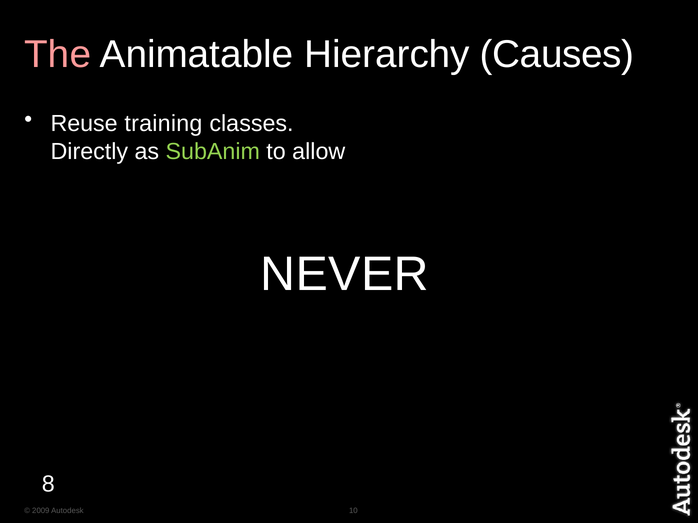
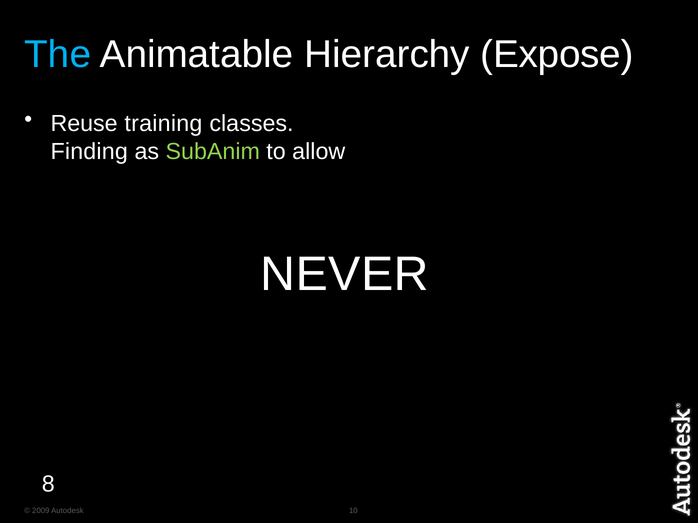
The colour: pink -> light blue
Causes: Causes -> Expose
Directly: Directly -> Finding
